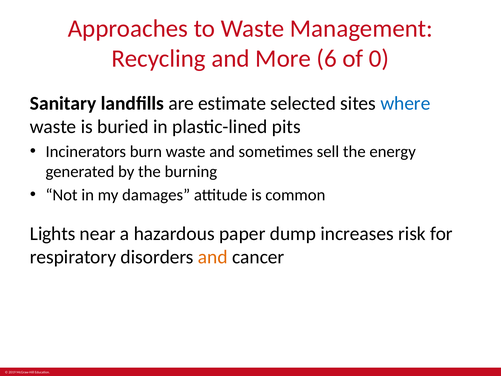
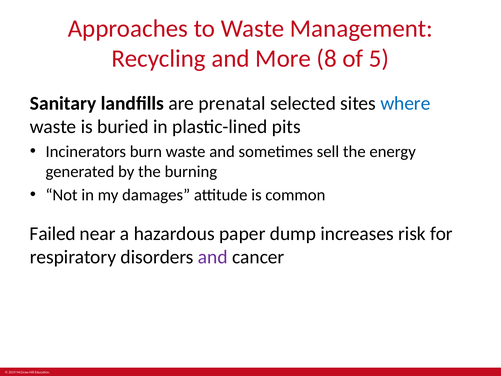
6: 6 -> 8
0: 0 -> 5
estimate: estimate -> prenatal
Lights: Lights -> Failed
and at (213, 257) colour: orange -> purple
